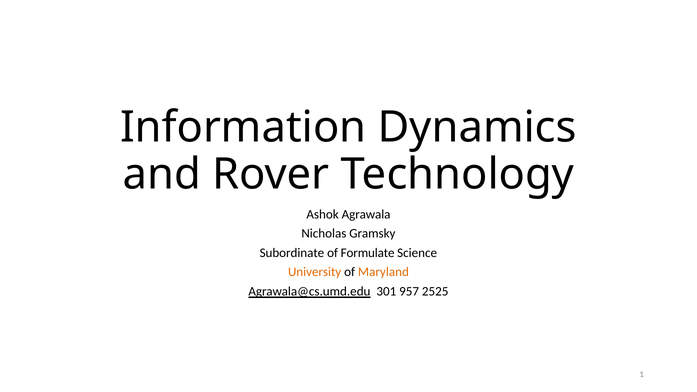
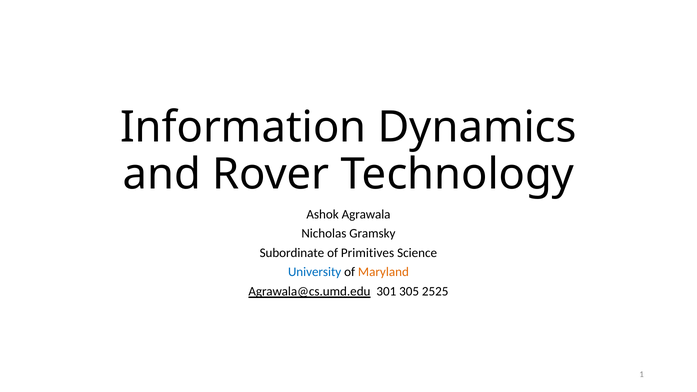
Formulate: Formulate -> Primitives
University colour: orange -> blue
957: 957 -> 305
